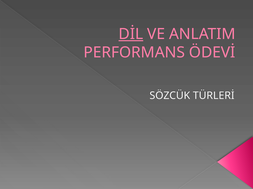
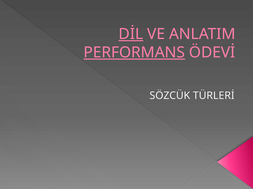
PERFORMANS underline: none -> present
